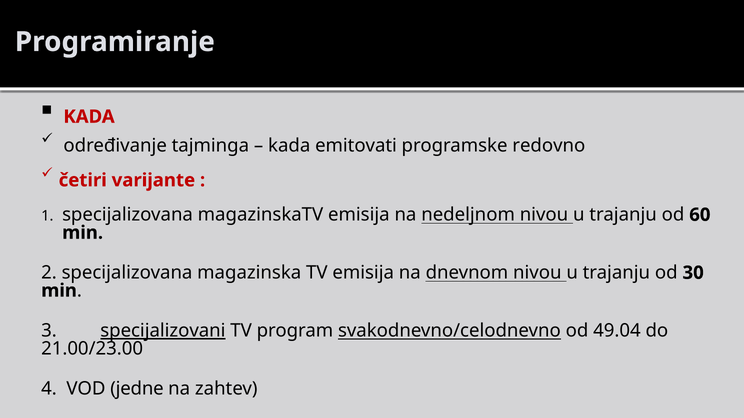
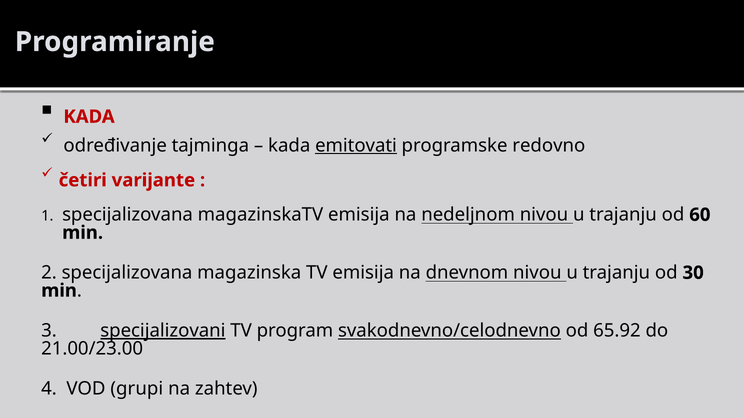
emitovati underline: none -> present
49.04: 49.04 -> 65.92
jedne: jedne -> grupi
